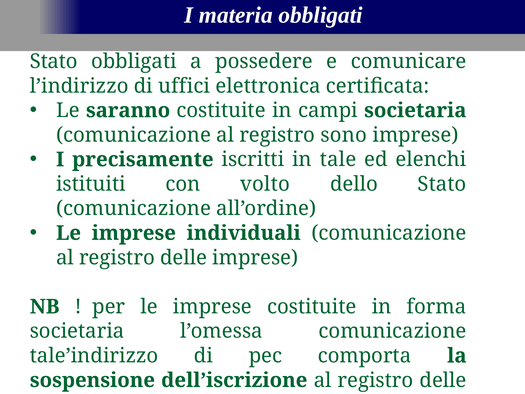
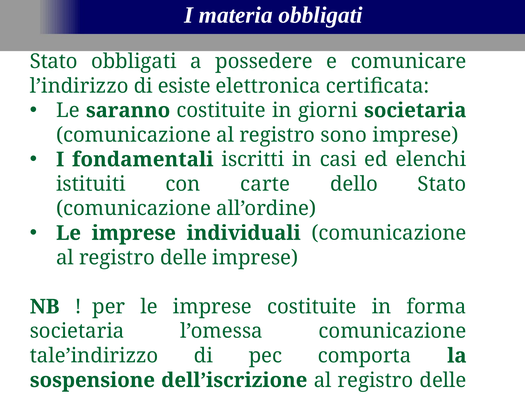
uffici: uffici -> esiste
campi: campi -> giorni
precisamente: precisamente -> fondamentali
tale: tale -> casi
volto: volto -> carte
